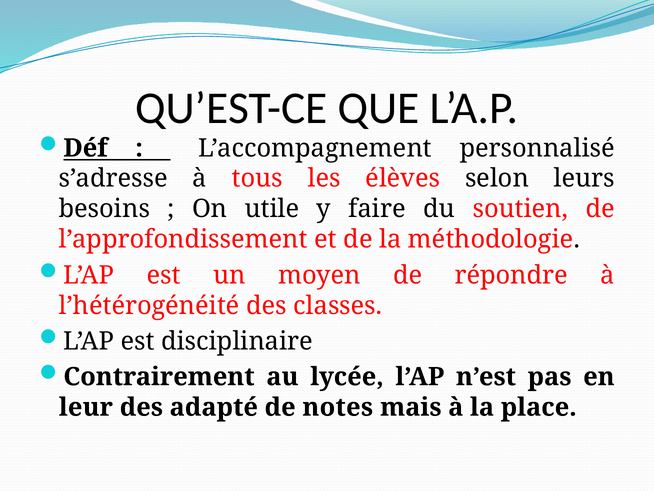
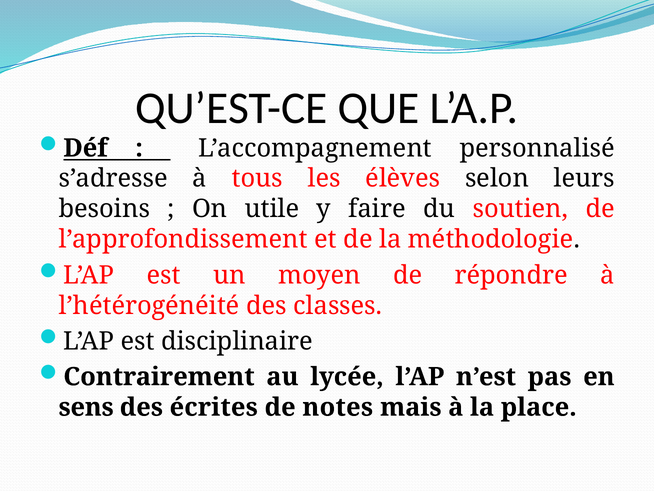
leur: leur -> sens
adapté: adapté -> écrites
